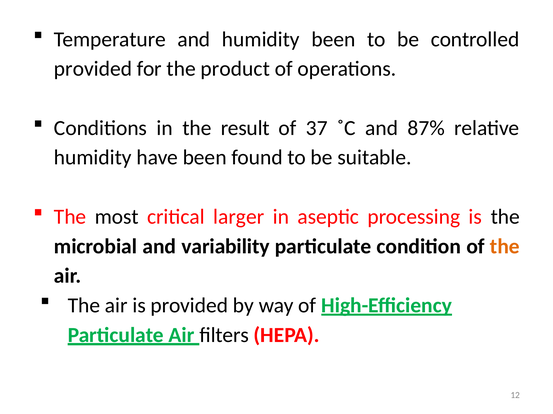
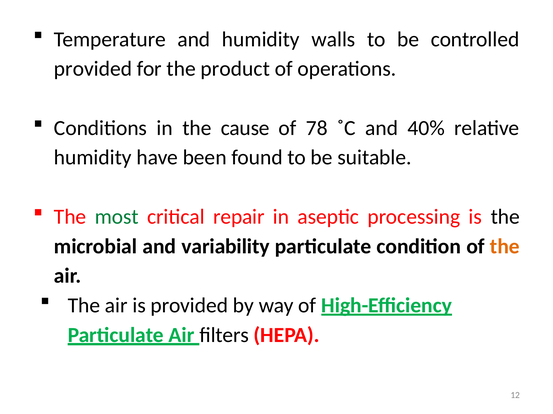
humidity been: been -> walls
result: result -> cause
37: 37 -> 78
87%: 87% -> 40%
most colour: black -> green
larger: larger -> repair
